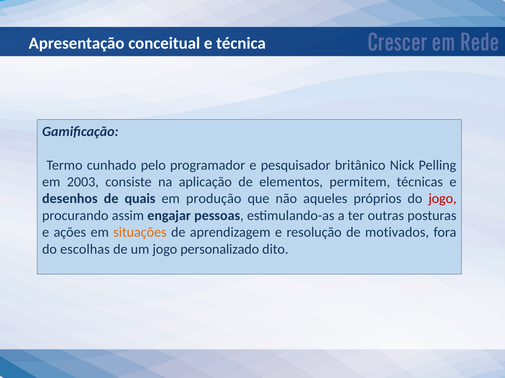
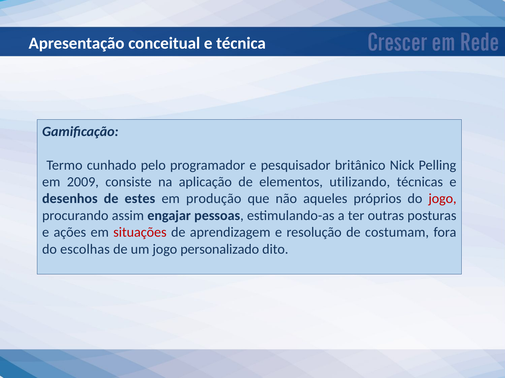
2003: 2003 -> 2009
permitem: permitem -> utilizando
quais: quais -> estes
situações colour: orange -> red
motivados: motivados -> costumam
